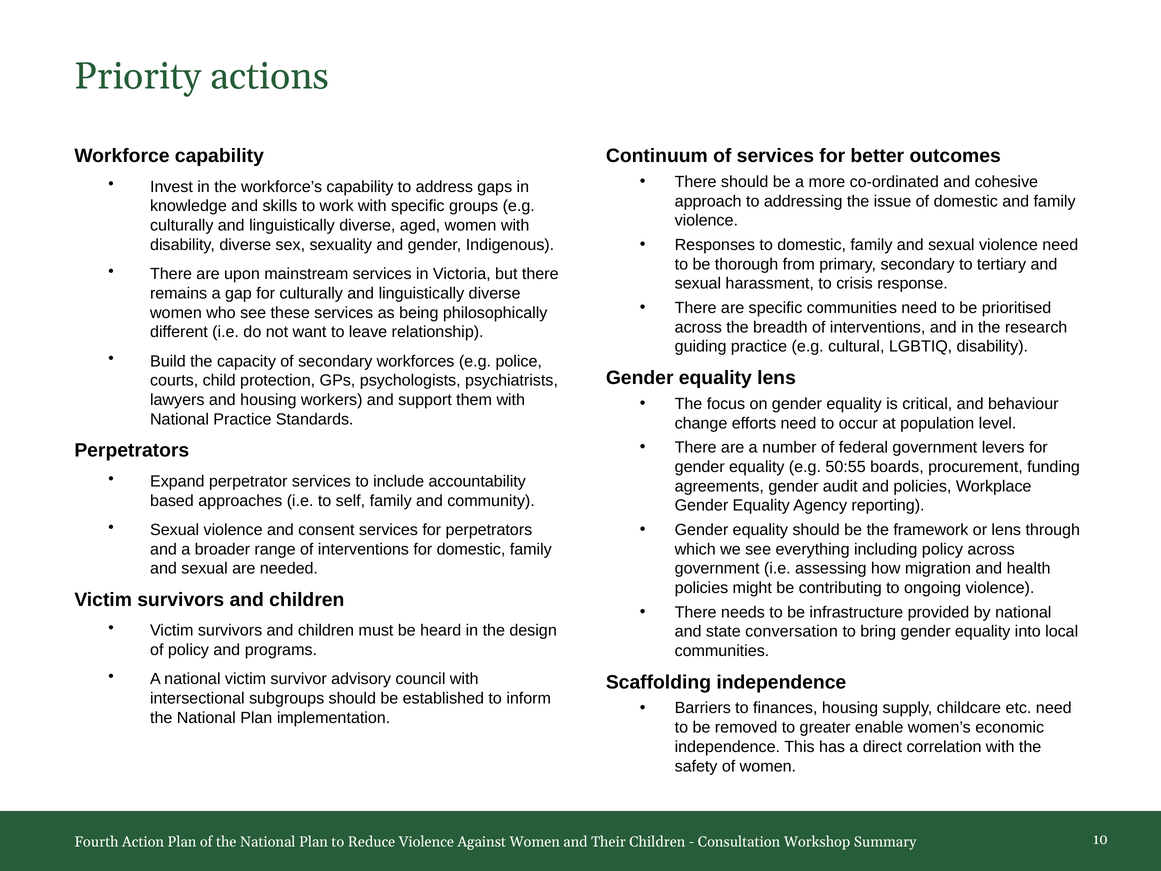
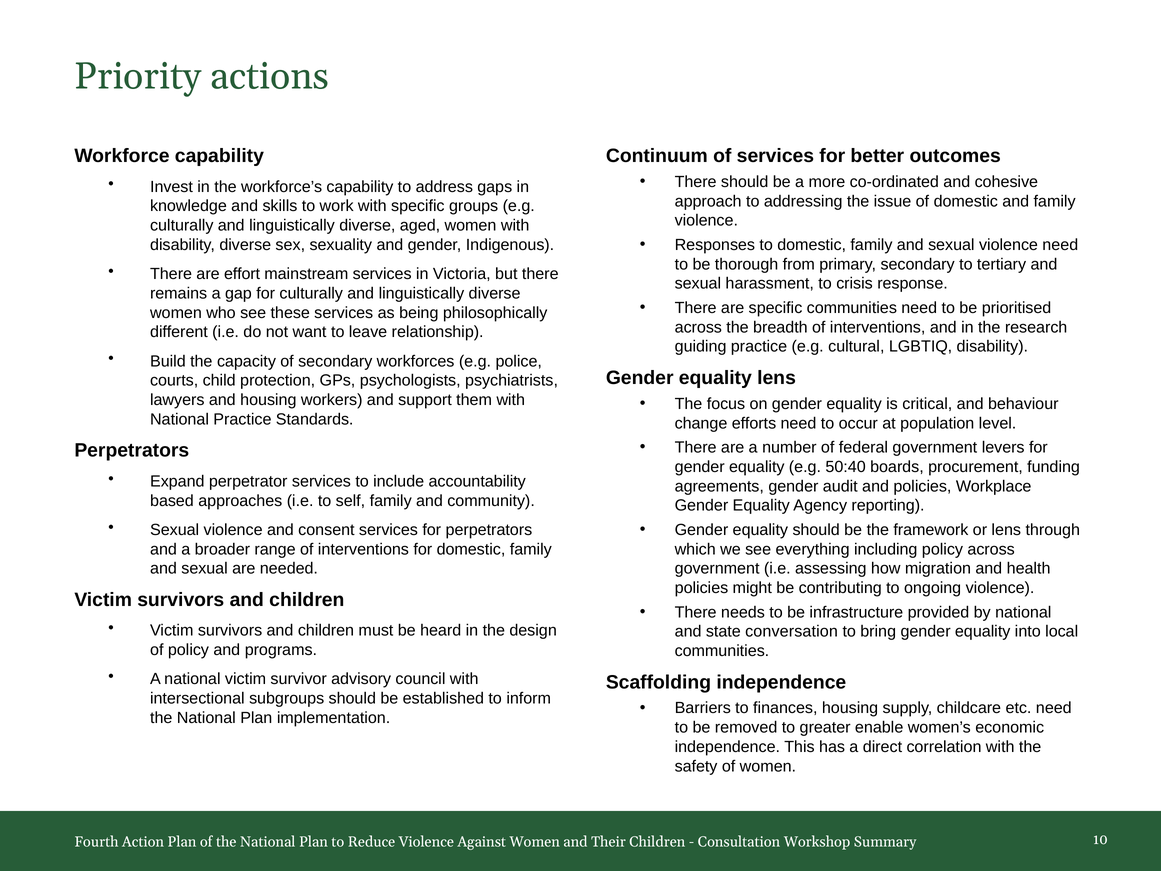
upon: upon -> effort
50:55: 50:55 -> 50:40
